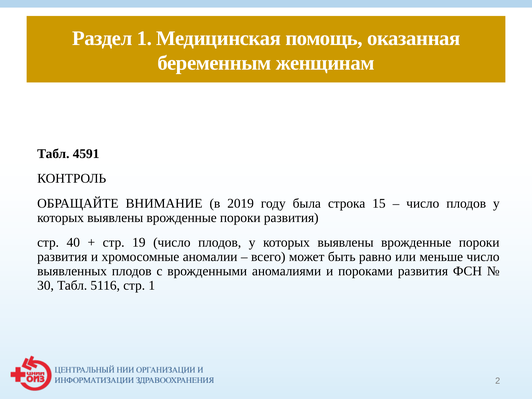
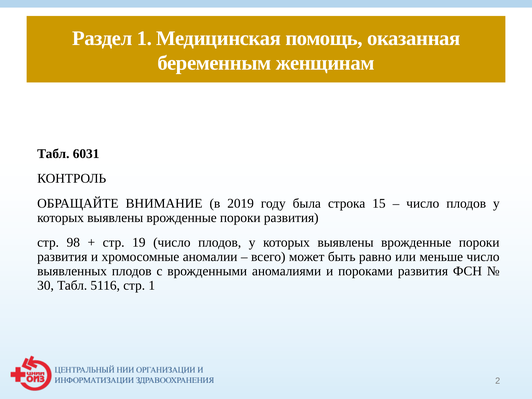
4591: 4591 -> 6031
40: 40 -> 98
